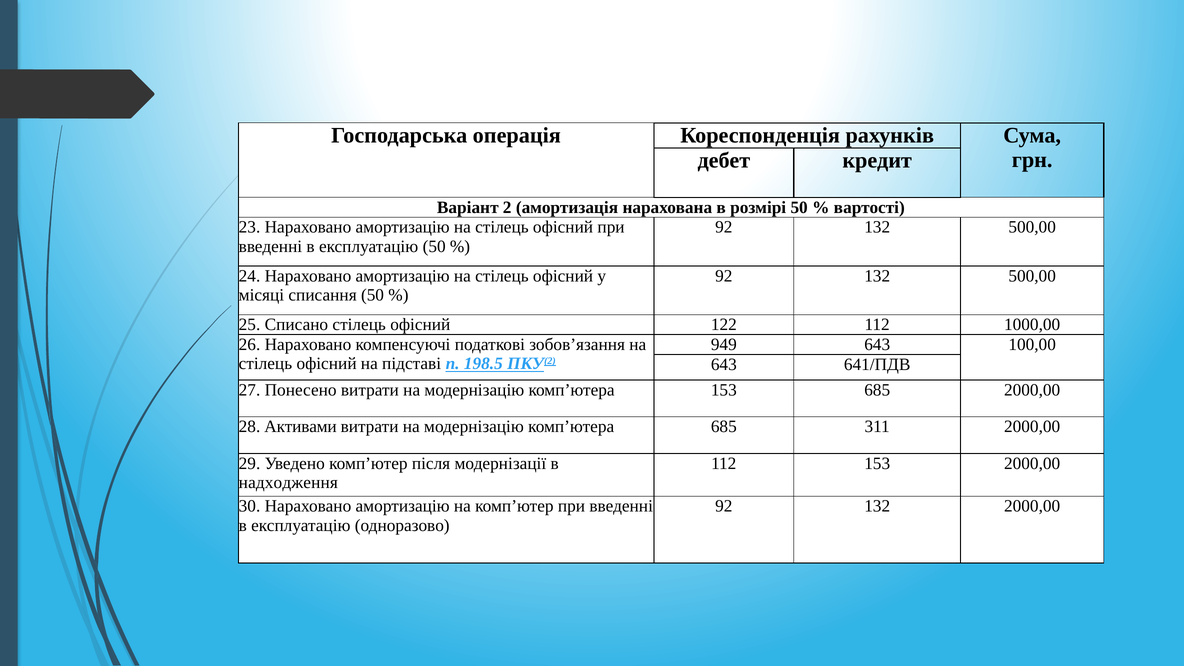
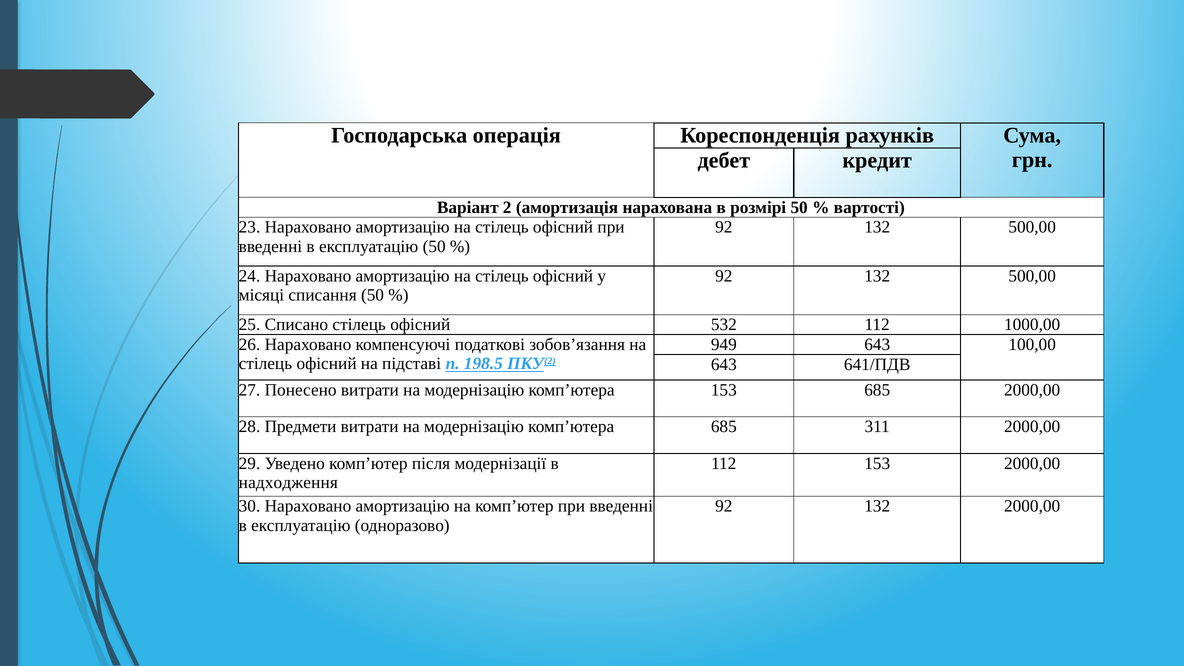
122: 122 -> 532
Активами: Активами -> Предмети
